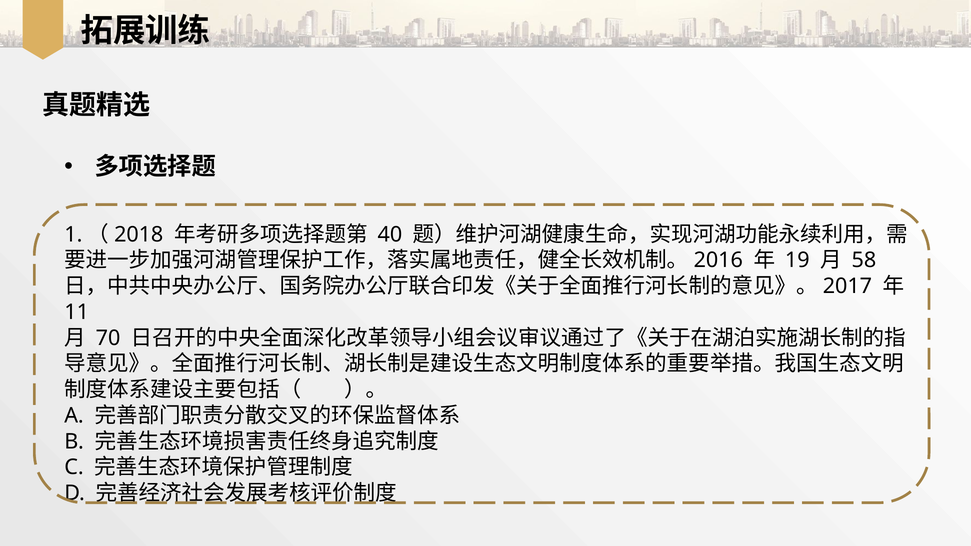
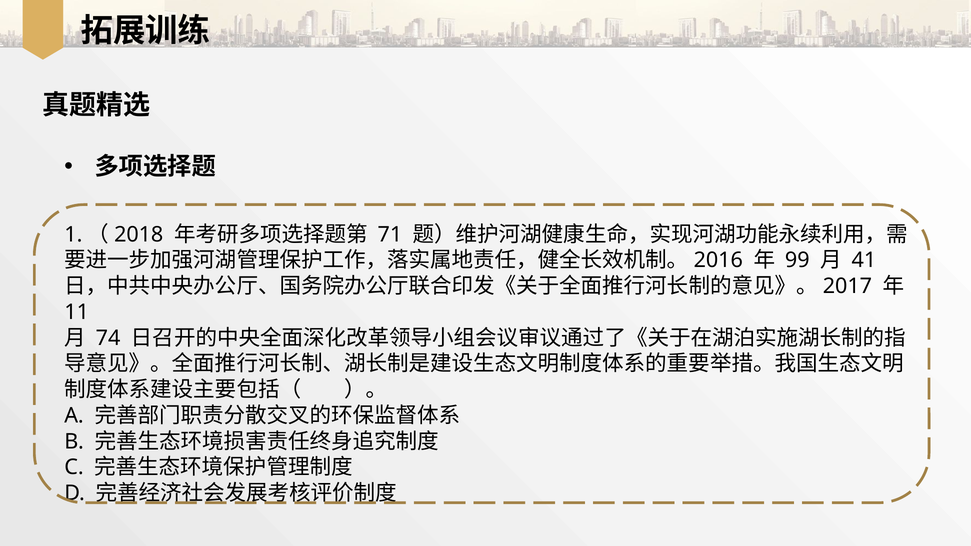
40: 40 -> 71
19: 19 -> 99
58: 58 -> 41
70: 70 -> 74
